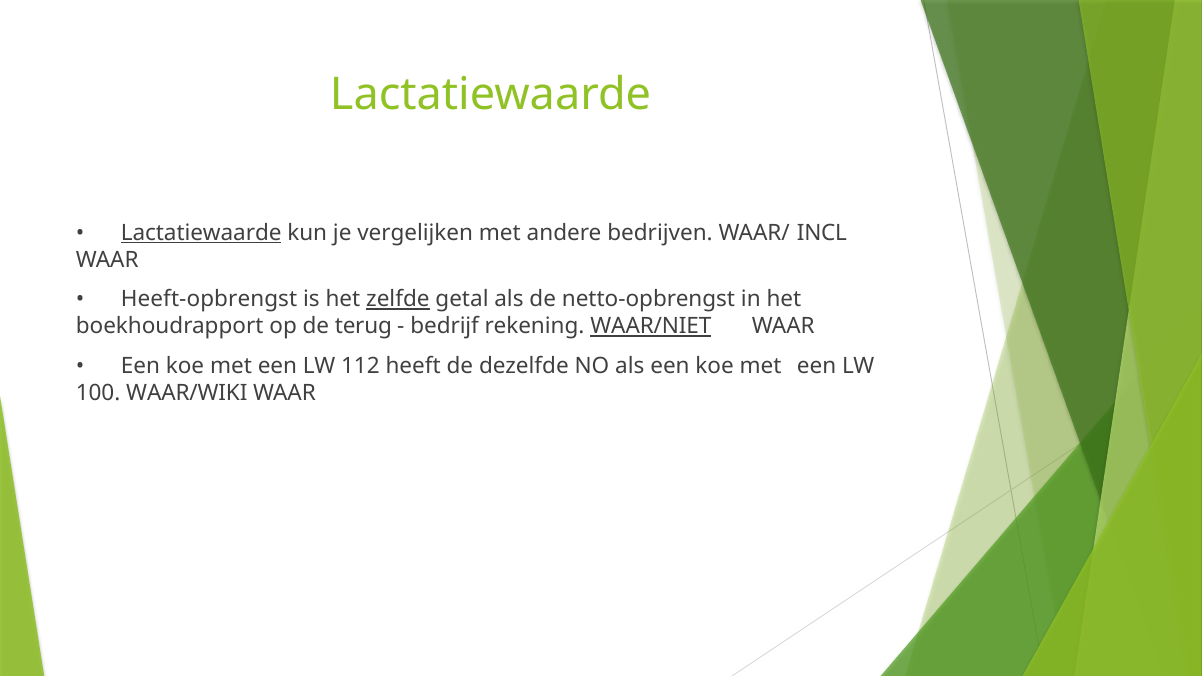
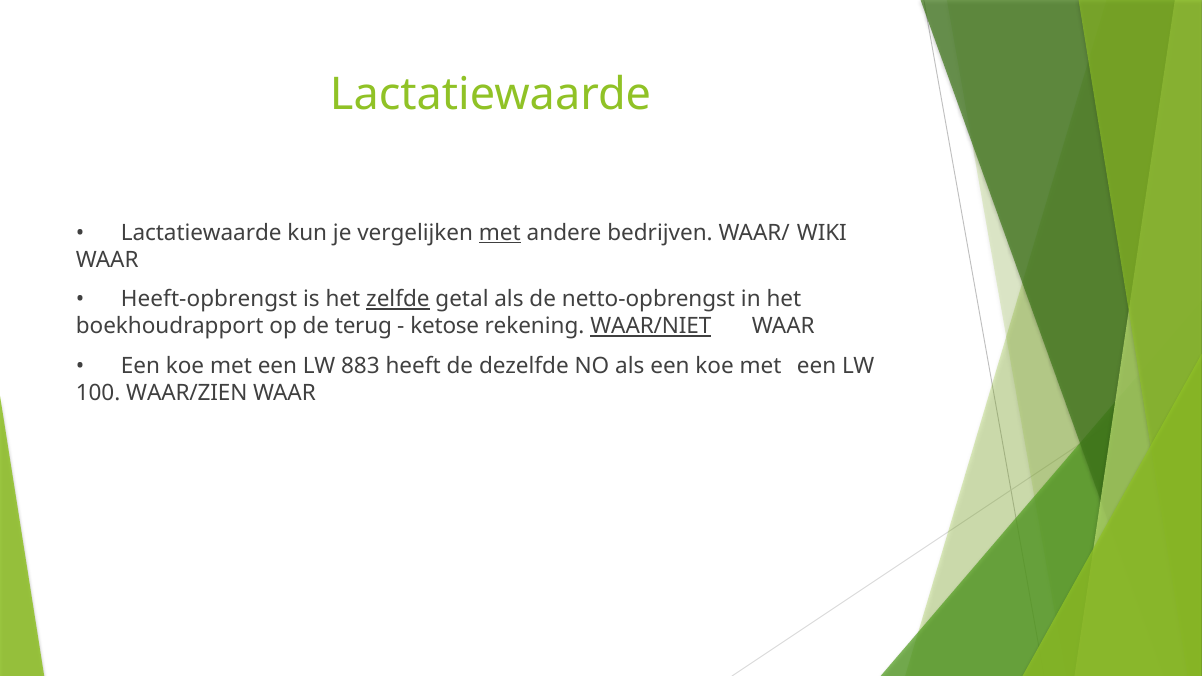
Lactatiewaarde at (201, 233) underline: present -> none
met at (500, 233) underline: none -> present
INCL: INCL -> WIKI
bedrijf: bedrijf -> ketose
112: 112 -> 883
WAAR/WIKI: WAAR/WIKI -> WAAR/ZIEN
